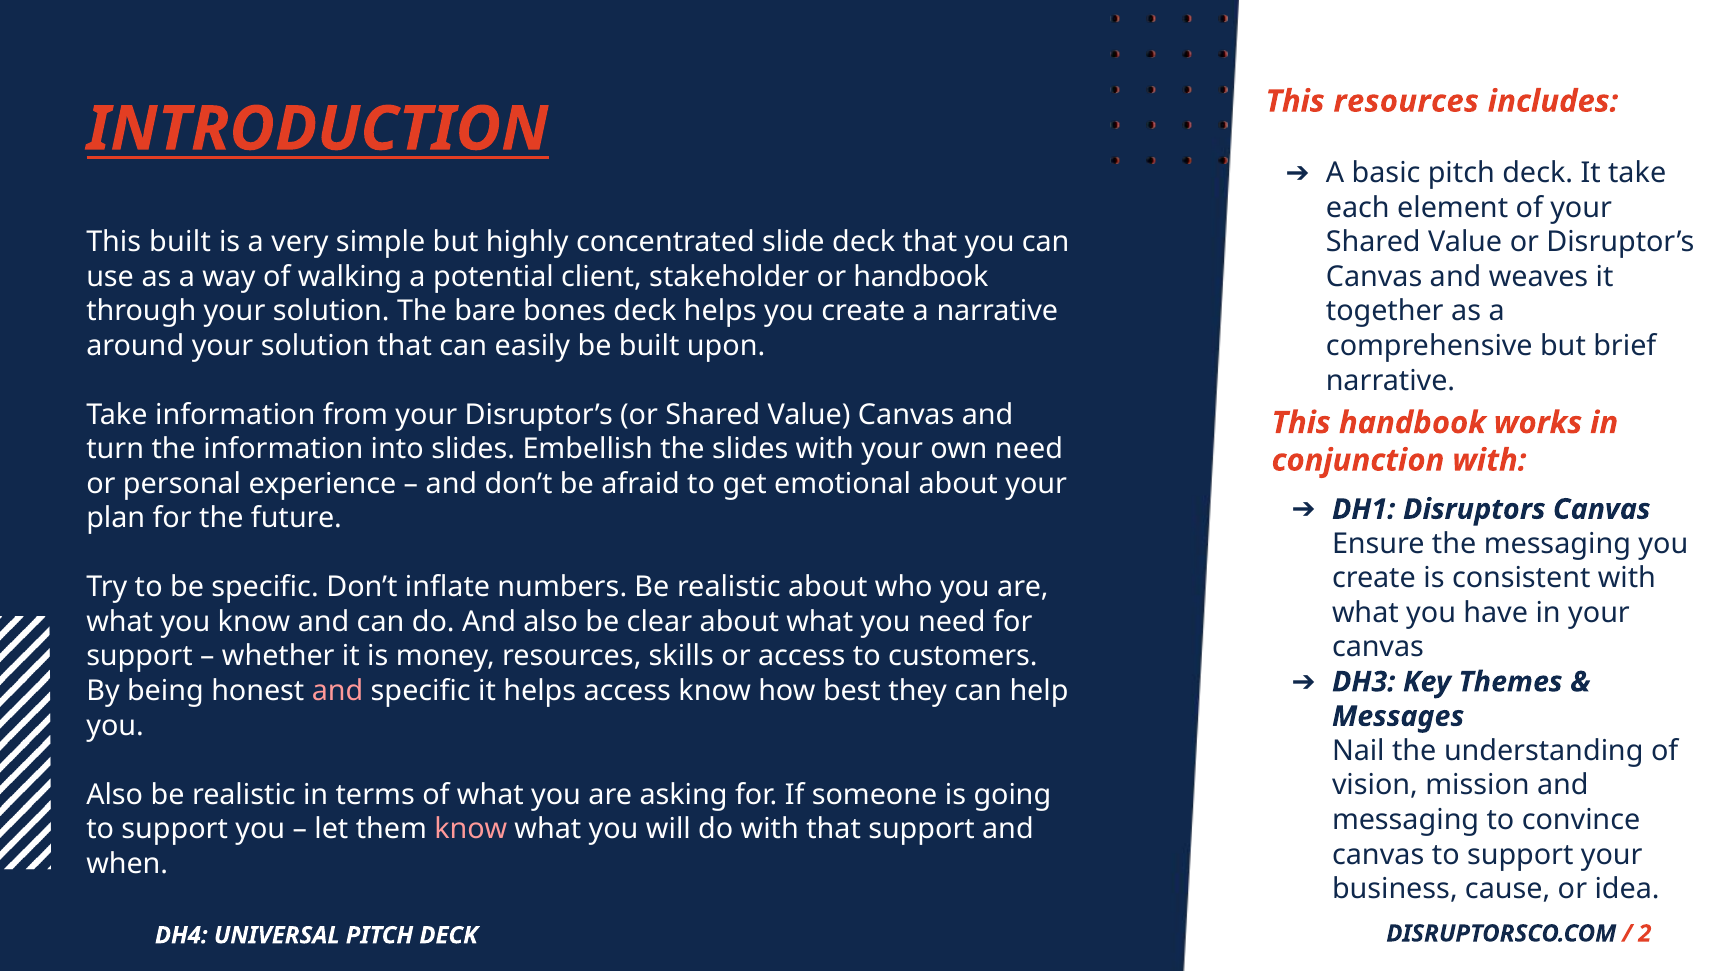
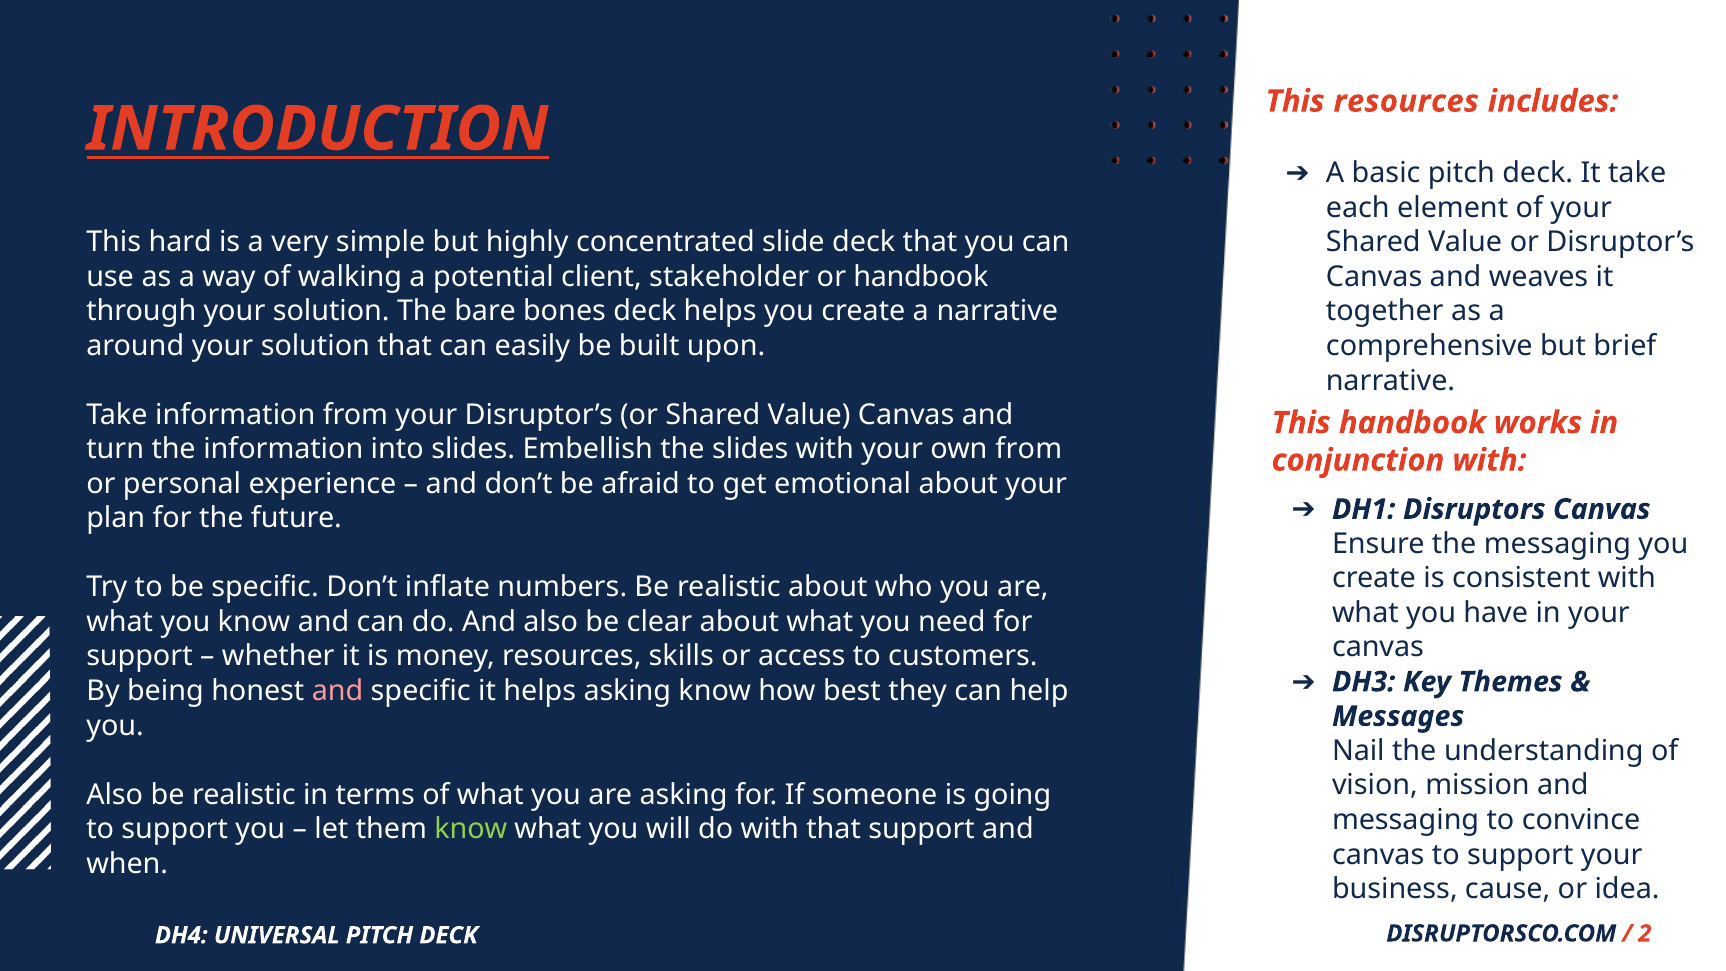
This built: built -> hard
own need: need -> from
helps access: access -> asking
know at (471, 829) colour: pink -> light green
